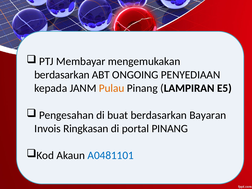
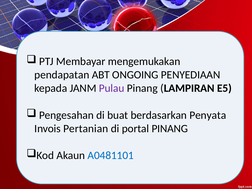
berdasarkan at (62, 75): berdasarkan -> pendapatan
Pulau colour: orange -> purple
Bayaran: Bayaran -> Penyata
Ringkasan: Ringkasan -> Pertanian
